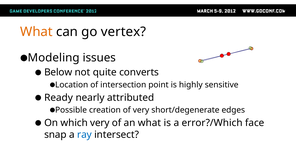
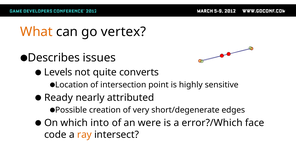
Modeling: Modeling -> Describes
Below: Below -> Levels
which very: very -> into
an what: what -> were
snap: snap -> code
ray colour: blue -> orange
